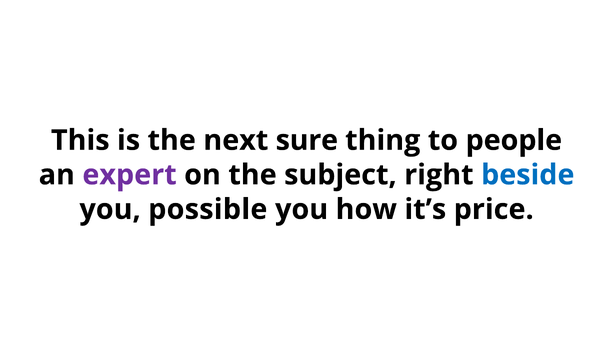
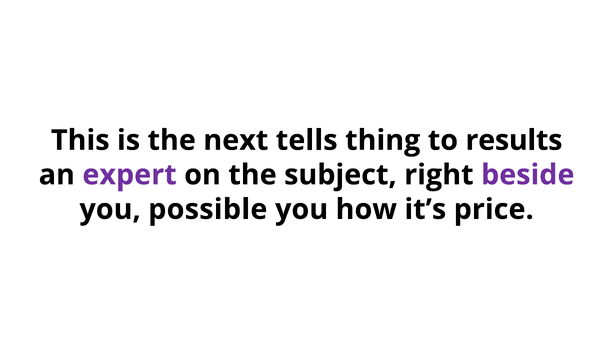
sure: sure -> tells
people: people -> results
beside colour: blue -> purple
